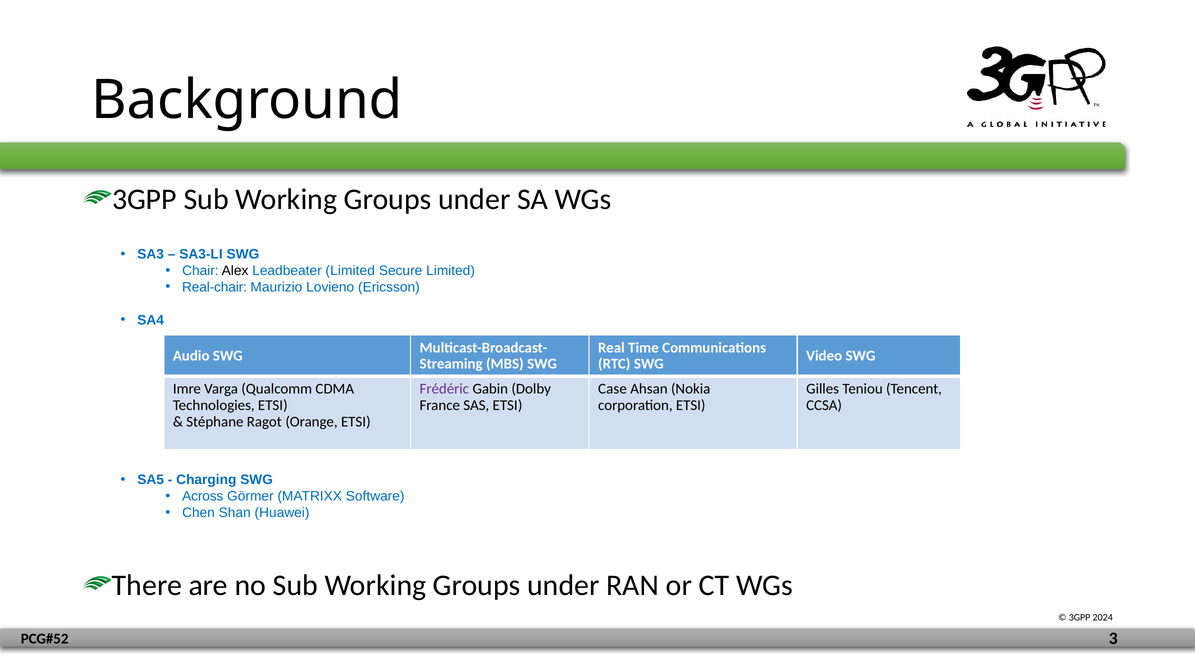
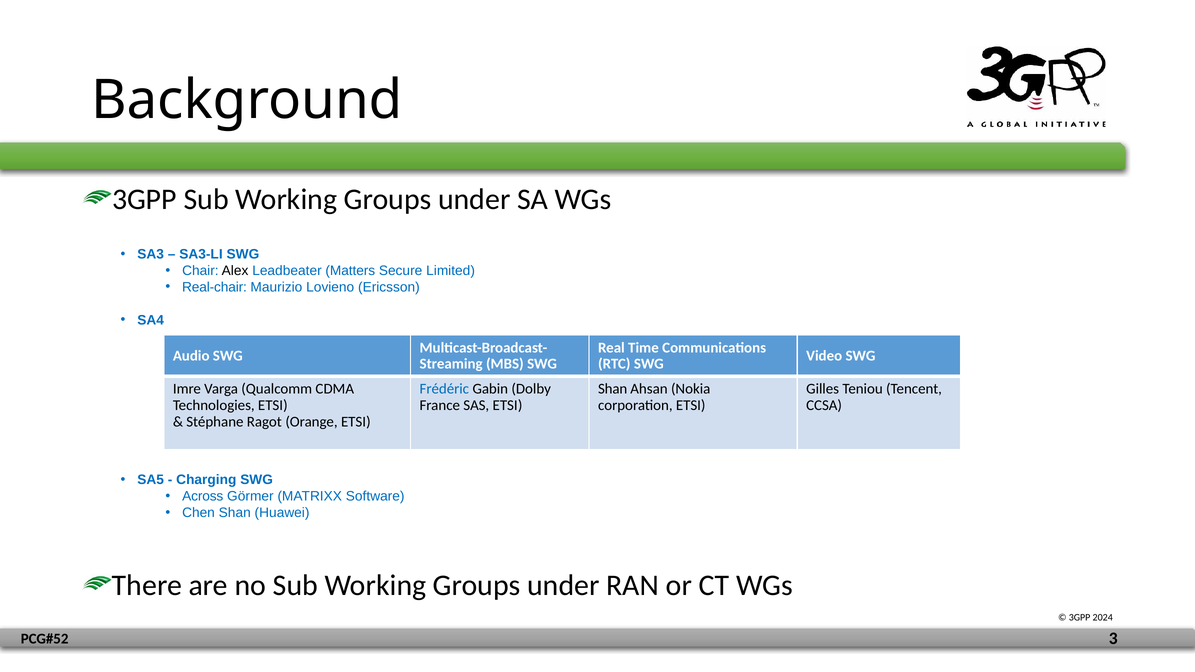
Leadbeater Limited: Limited -> Matters
Frédéric colour: purple -> blue
Case at (613, 389): Case -> Shan
